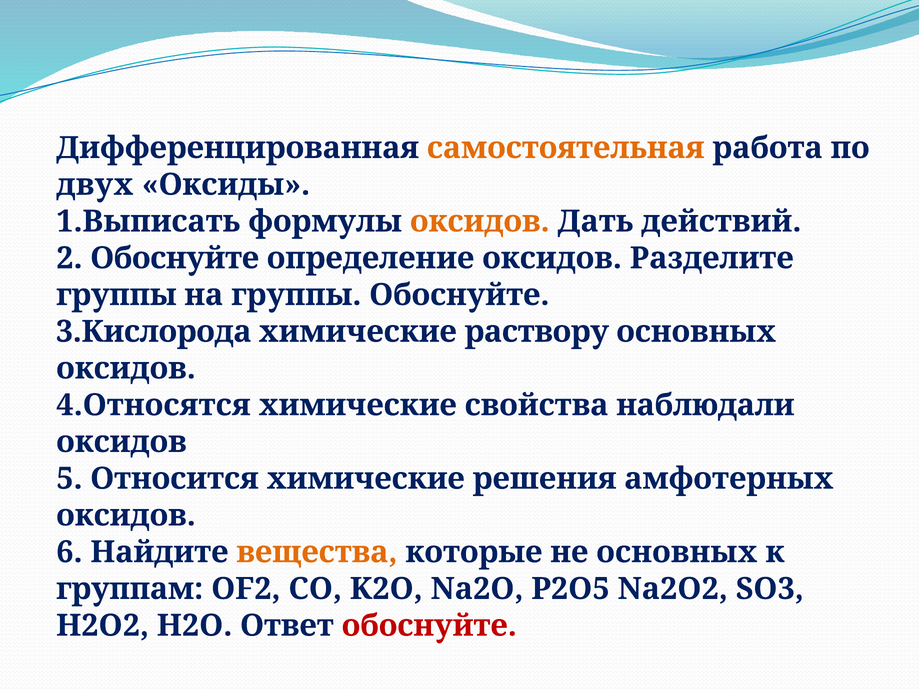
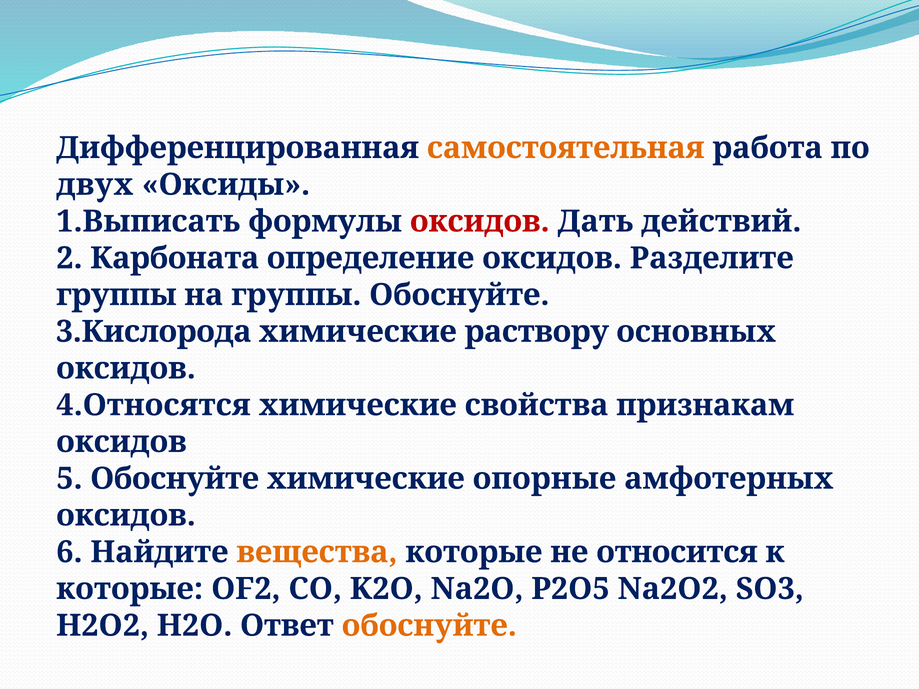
оксидов at (480, 221) colour: orange -> red
2 Обоснуйте: Обоснуйте -> Карбоната
наблюдали: наблюдали -> признакам
5 Относится: Относится -> Обоснуйте
решения: решения -> опорные
не основных: основных -> относится
группам at (130, 589): группам -> которые
обоснуйте at (429, 626) colour: red -> orange
